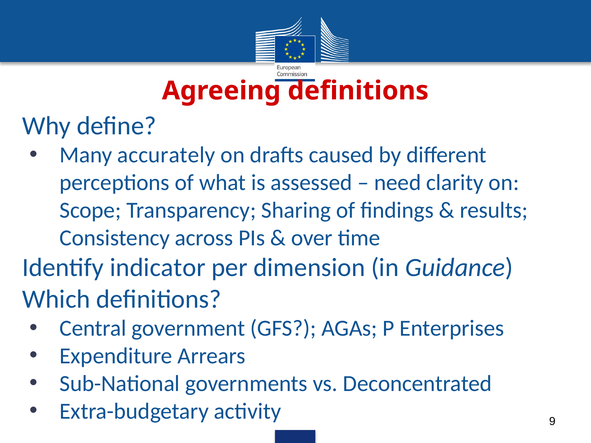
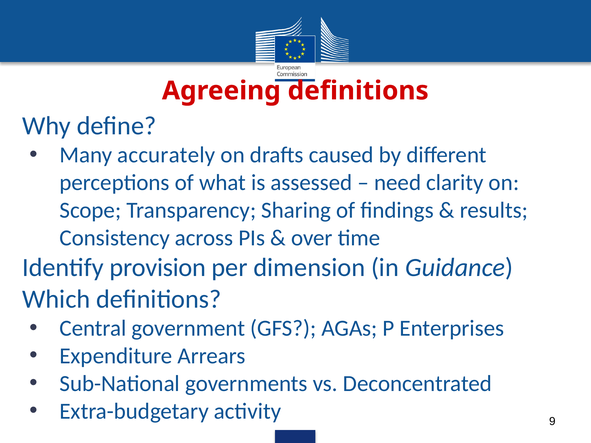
indicator: indicator -> provision
